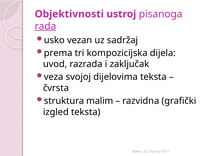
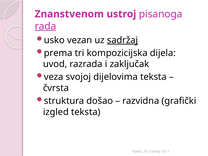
Objektivnosti: Objektivnosti -> Znanstvenom
sadržaj underline: none -> present
malim: malim -> došao
